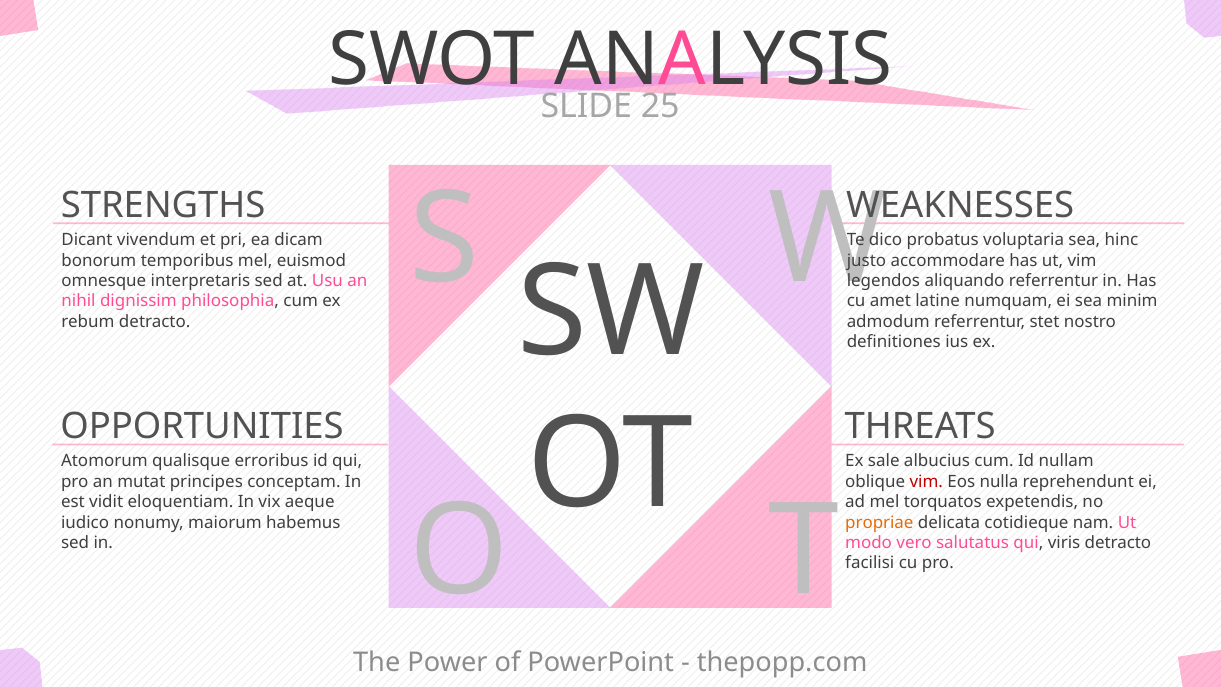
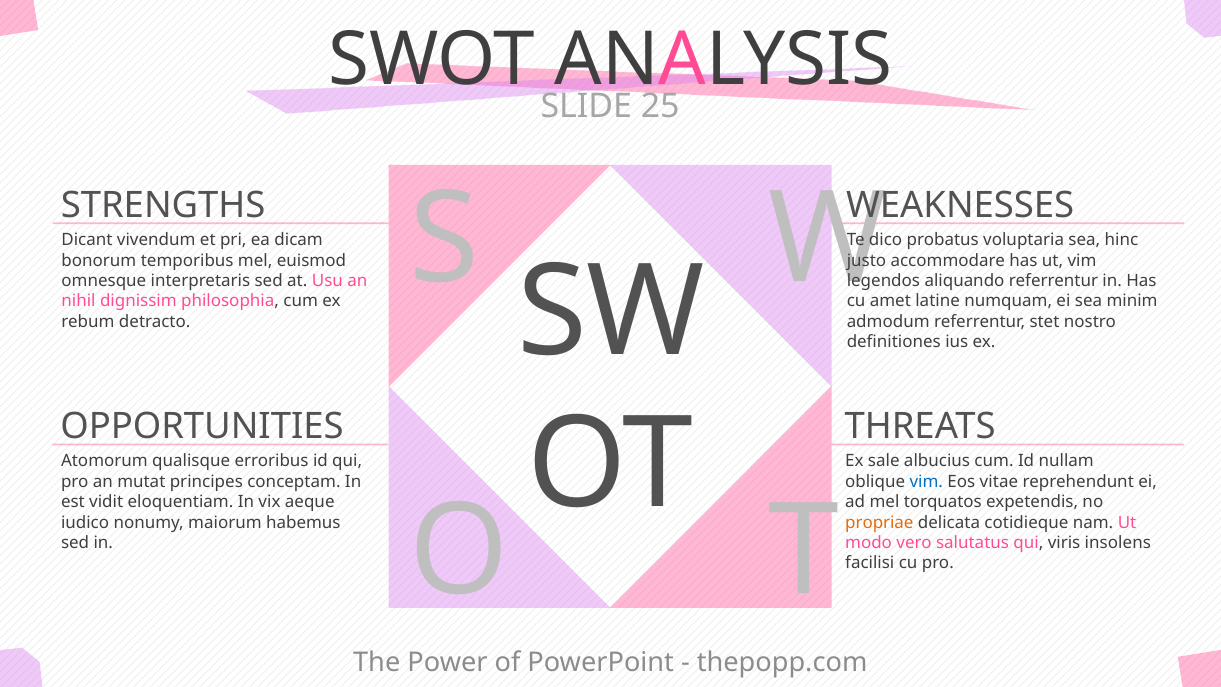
vim at (926, 482) colour: red -> blue
nulla: nulla -> vitae
viris detracto: detracto -> insolens
